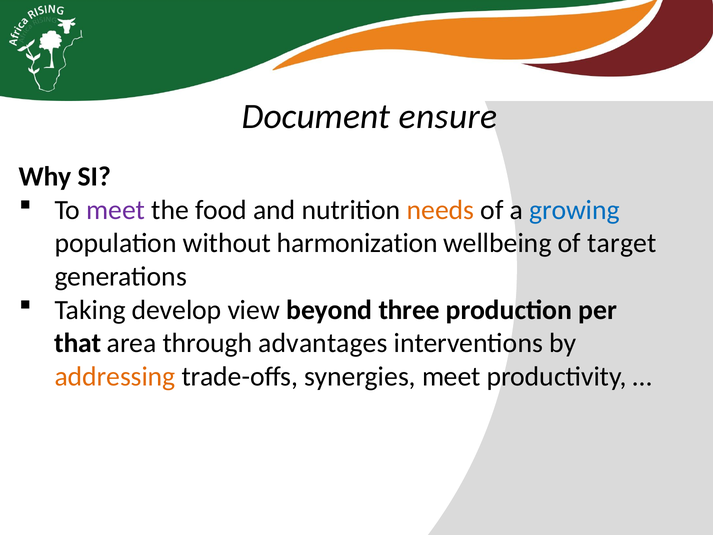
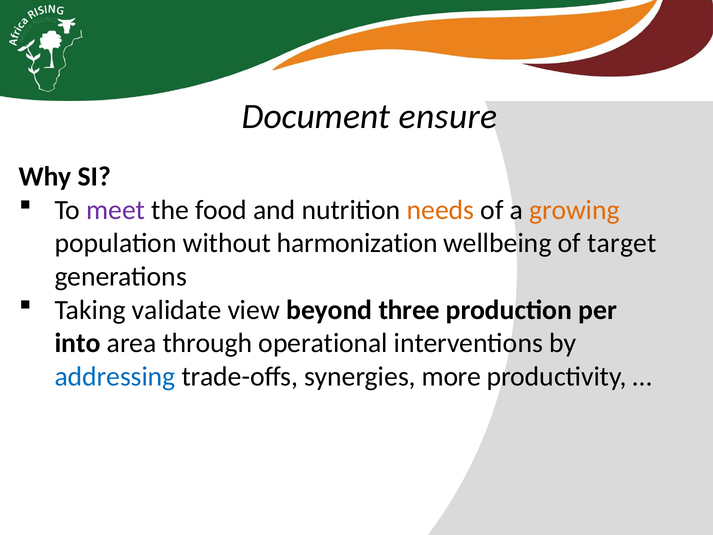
growing colour: blue -> orange
develop: develop -> validate
that: that -> into
advantages: advantages -> operational
addressing colour: orange -> blue
synergies meet: meet -> more
